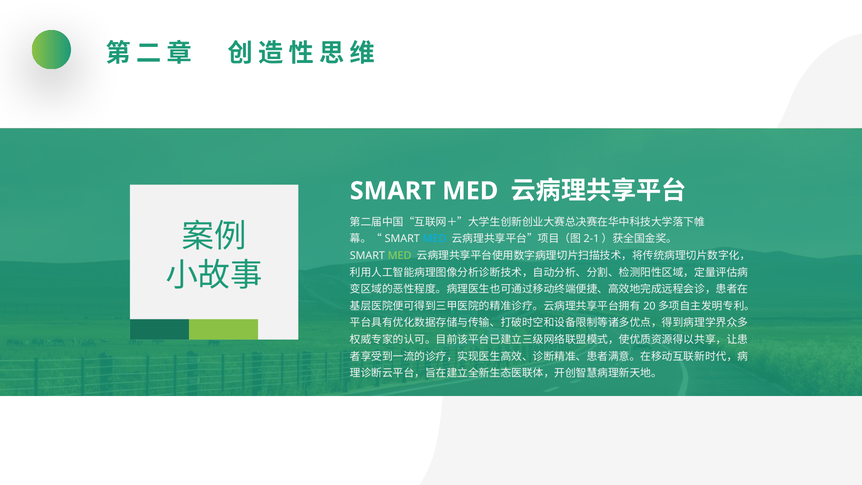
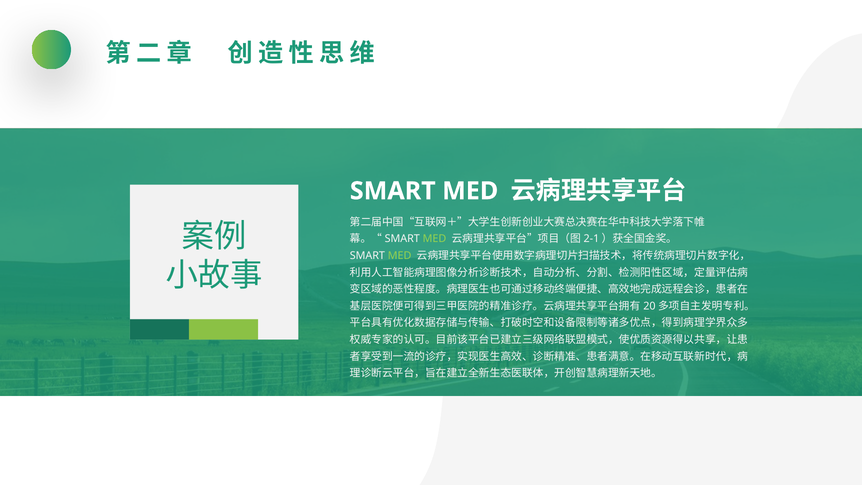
MED at (434, 239) colour: light blue -> light green
